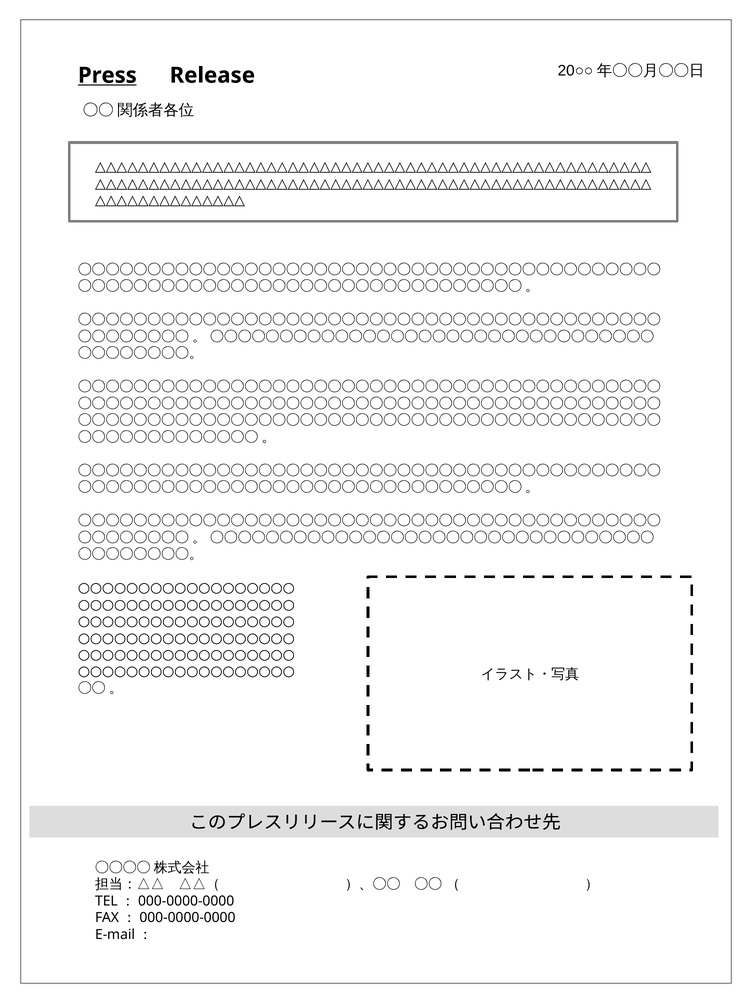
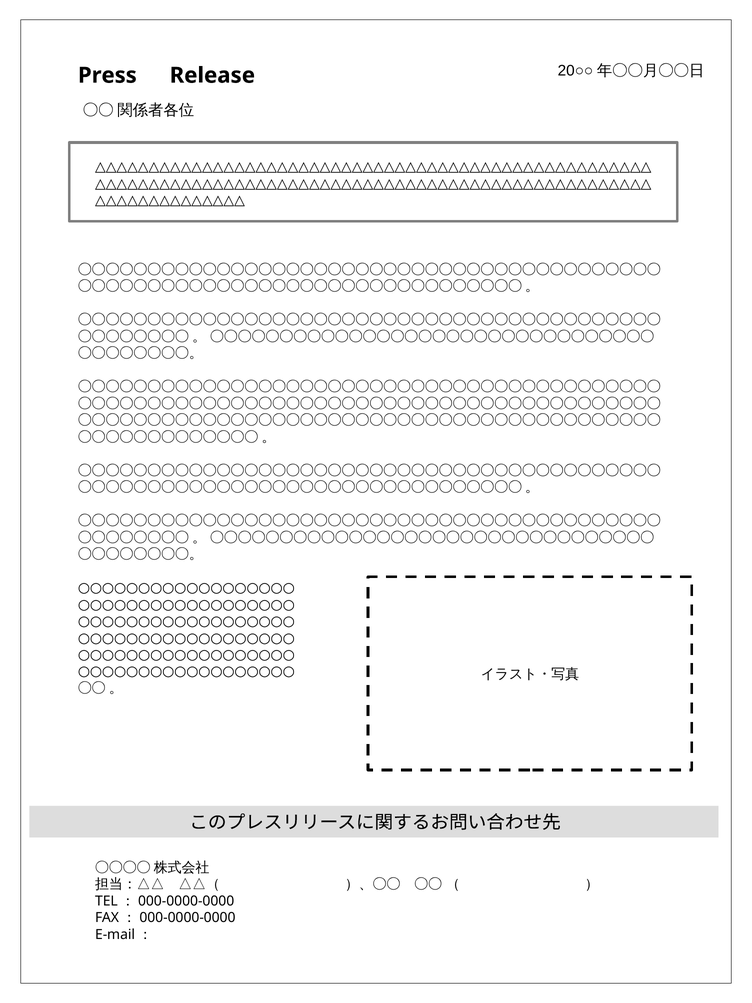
Press underline: present -> none
